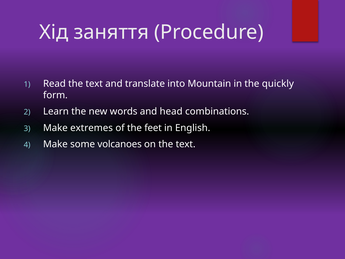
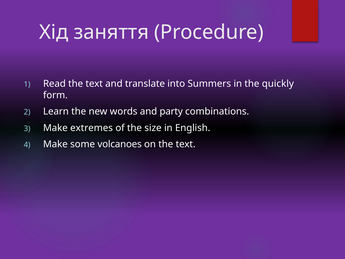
Mountain: Mountain -> Summers
head: head -> party
feet: feet -> size
